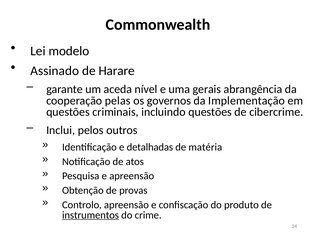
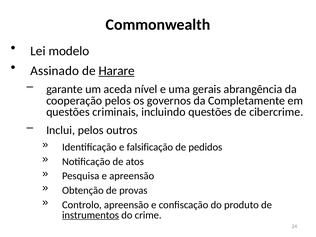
Harare underline: none -> present
cooperação pelas: pelas -> pelos
Implementação: Implementação -> Completamente
detalhadas: detalhadas -> falsificação
matéria: matéria -> pedidos
